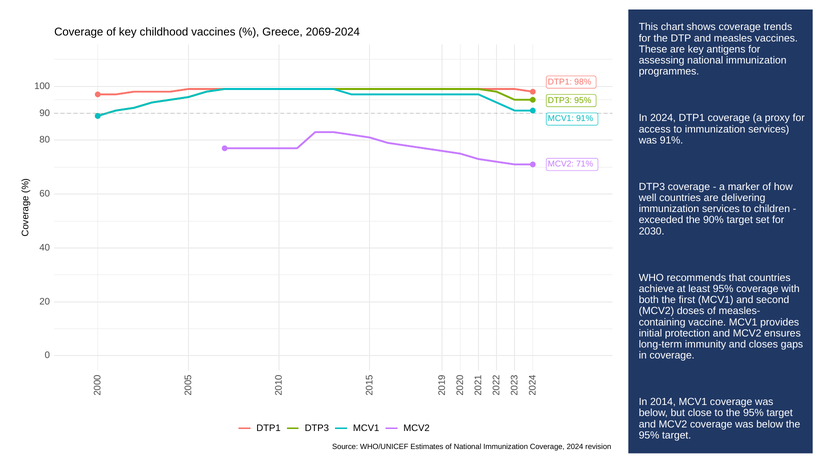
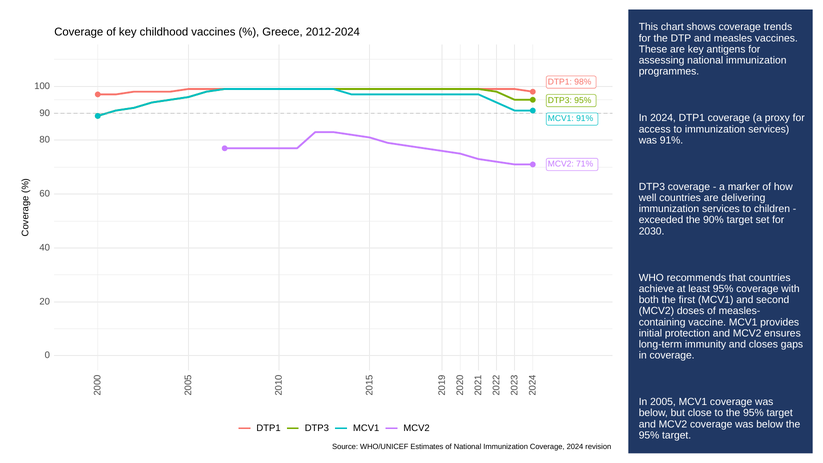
2069-2024: 2069-2024 -> 2012-2024
2014: 2014 -> 2005
